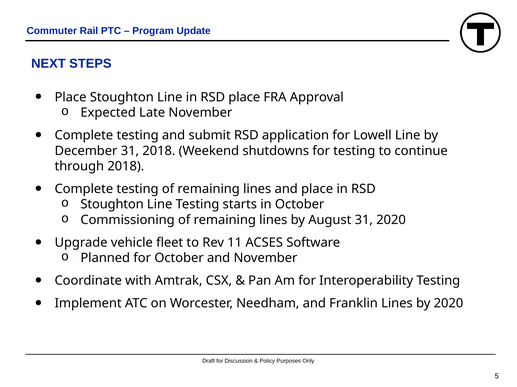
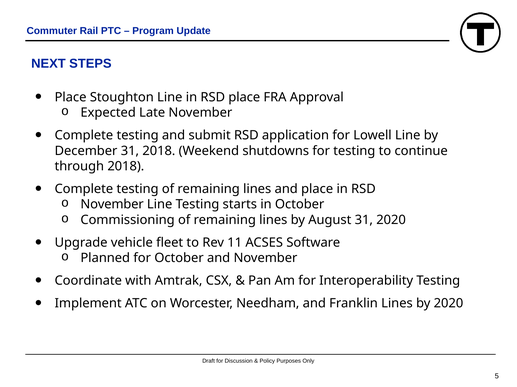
Stoughton at (112, 205): Stoughton -> November
